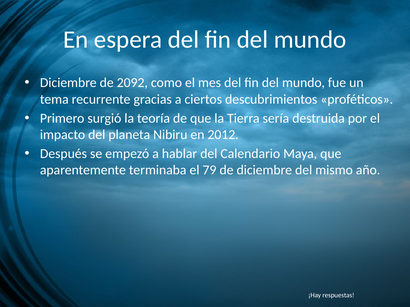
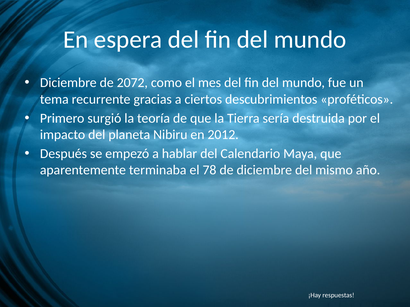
2092: 2092 -> 2072
79: 79 -> 78
